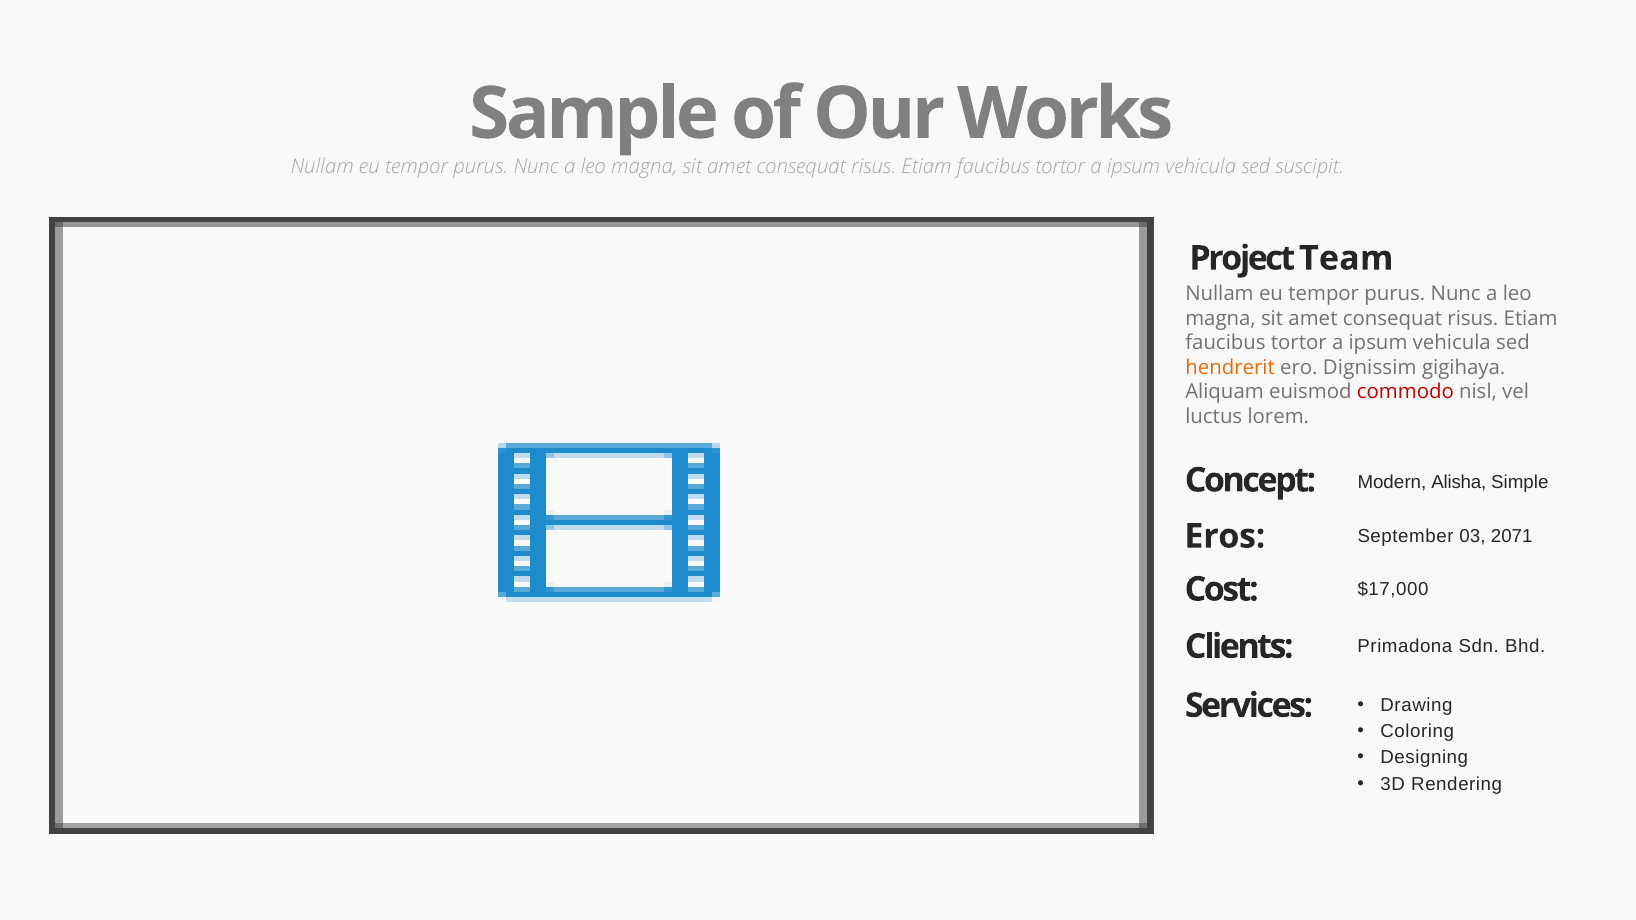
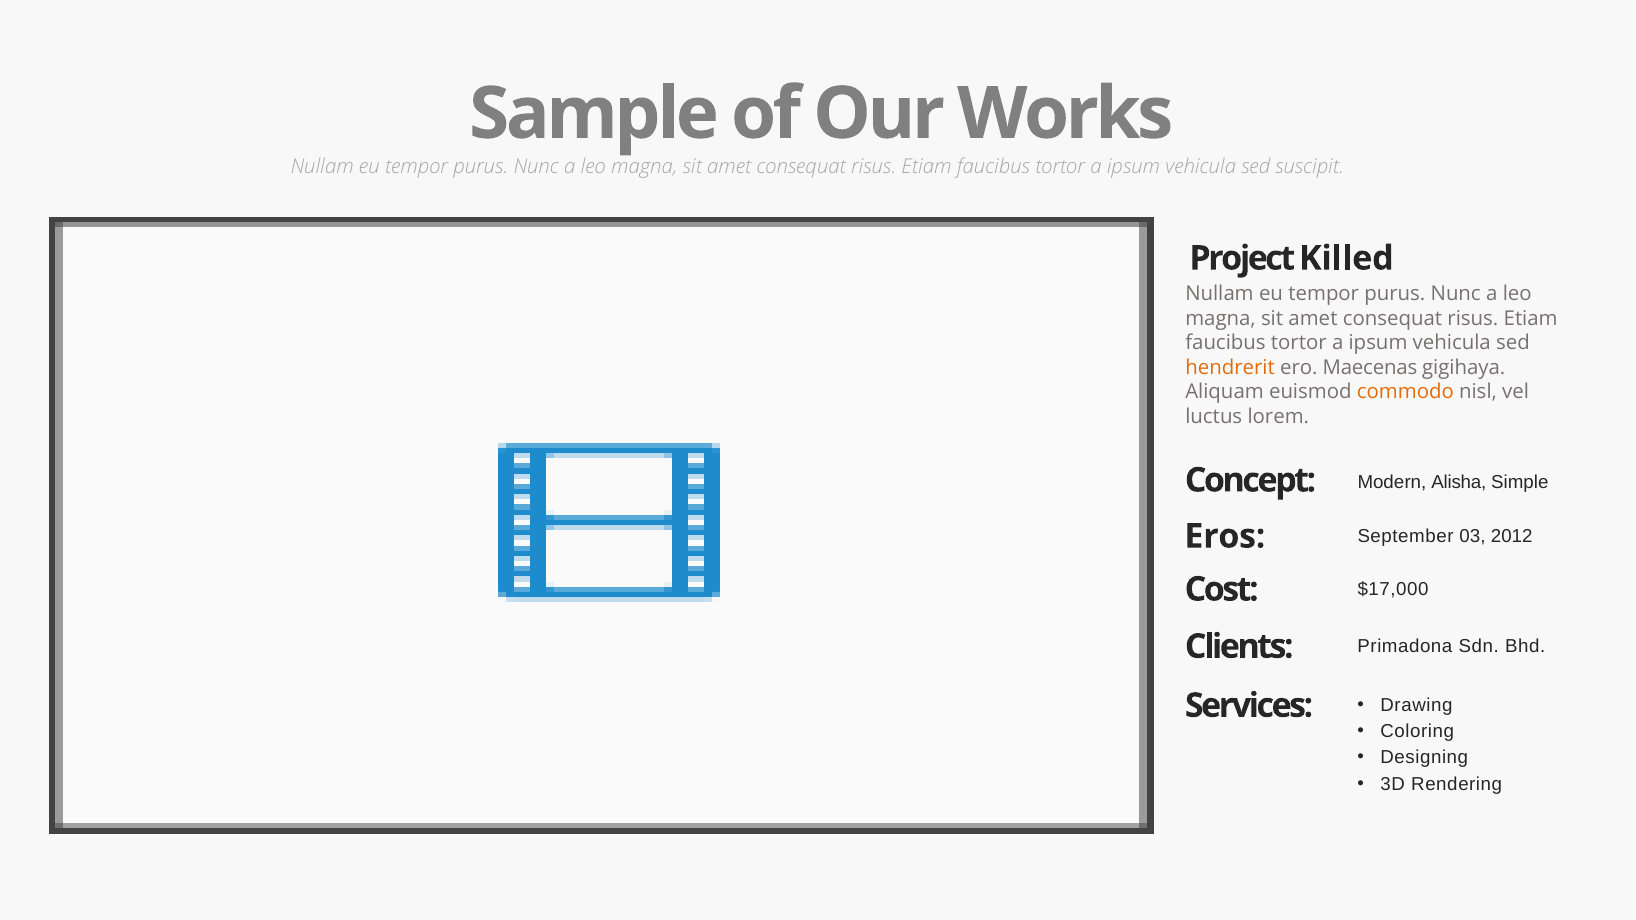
Team: Team -> Killed
Dignissim: Dignissim -> Maecenas
commodo colour: red -> orange
2071: 2071 -> 2012
